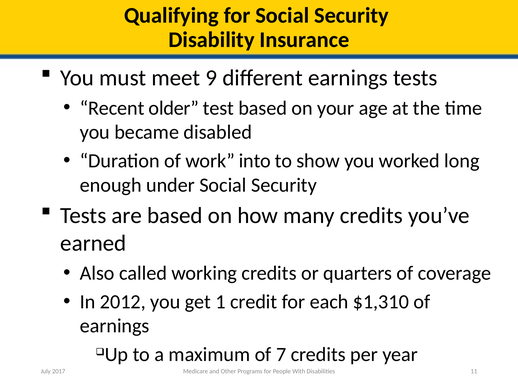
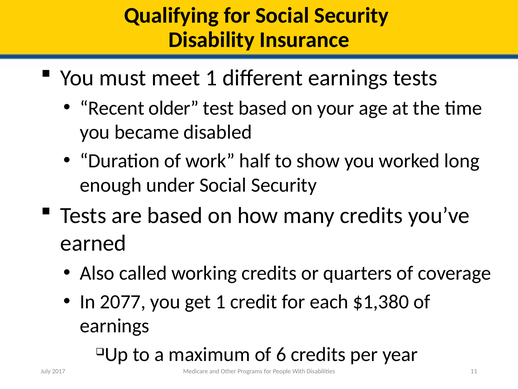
meet 9: 9 -> 1
into: into -> half
2012: 2012 -> 2077
$1,310: $1,310 -> $1,380
7: 7 -> 6
